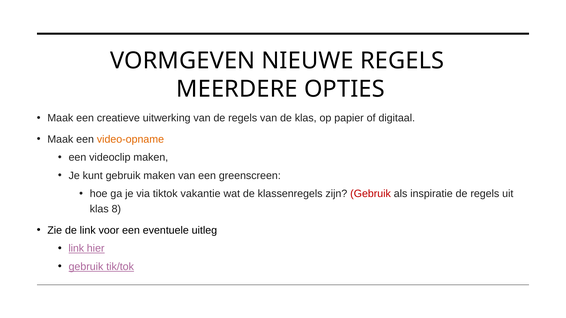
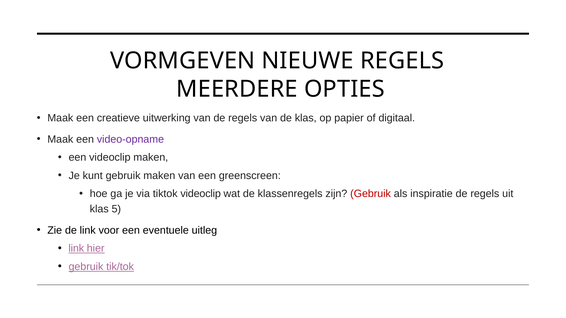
video-opname colour: orange -> purple
tiktok vakantie: vakantie -> videoclip
8: 8 -> 5
